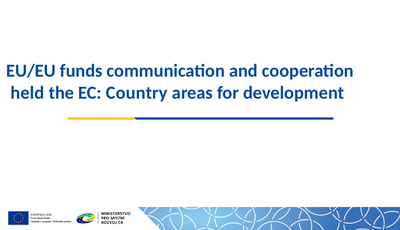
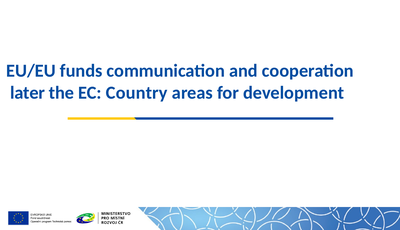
held: held -> later
